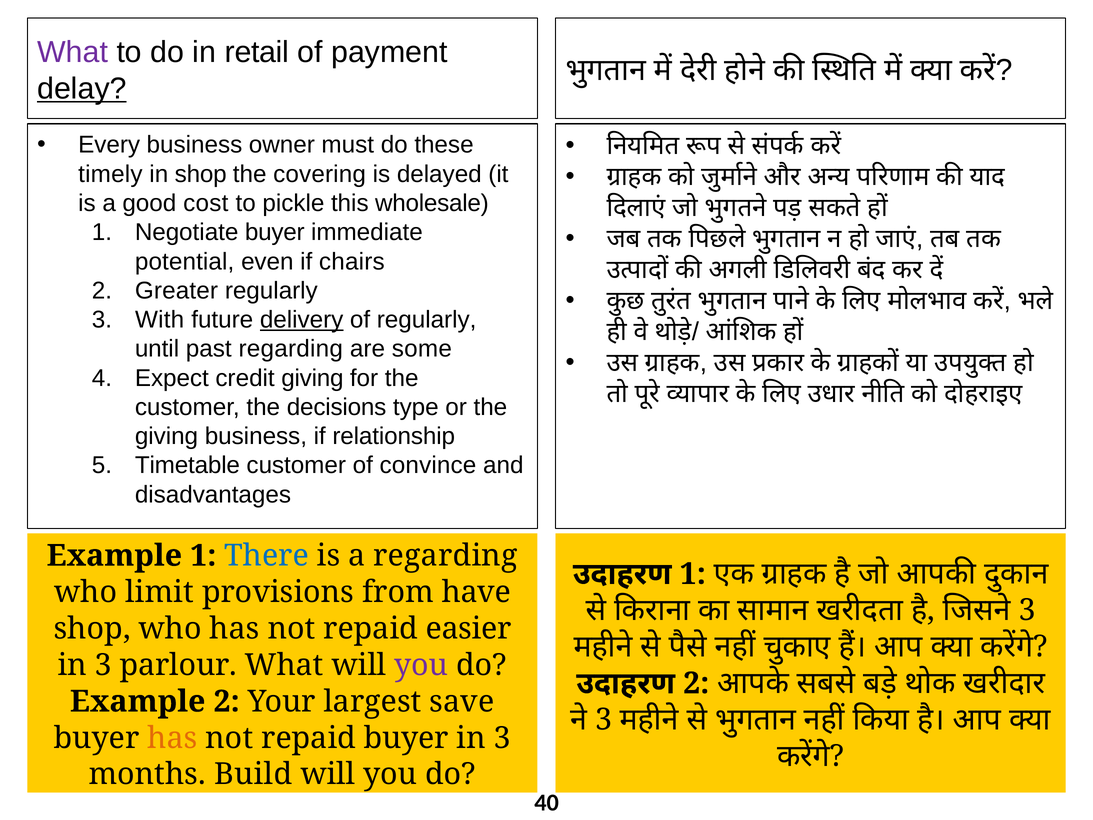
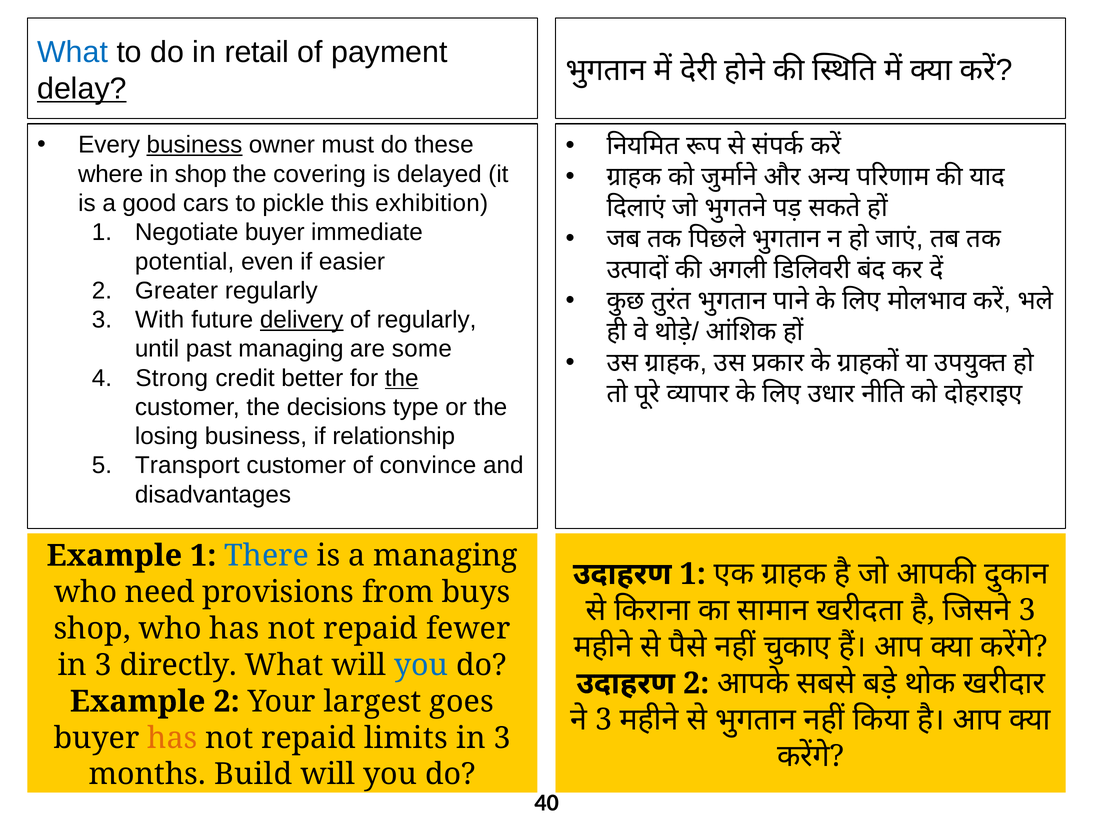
What at (73, 52) colour: purple -> blue
business at (194, 145) underline: none -> present
timely: timely -> where
cost: cost -> cars
wholesale: wholesale -> exhibition
chairs: chairs -> easier
past regarding: regarding -> managing
Expect: Expect -> Strong
credit giving: giving -> better
the at (402, 378) underline: none -> present
giving at (166, 436): giving -> losing
Timetable: Timetable -> Transport
a regarding: regarding -> managing
limit: limit -> need
have: have -> buys
easier: easier -> fewer
parlour: parlour -> directly
you at (421, 665) colour: purple -> blue
save: save -> goes
repaid buyer: buyer -> limits
